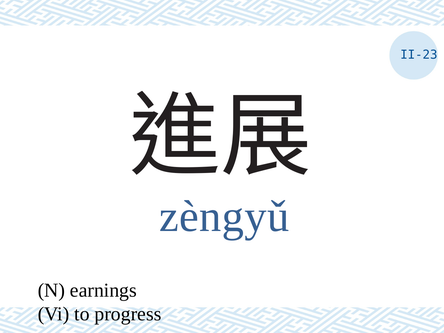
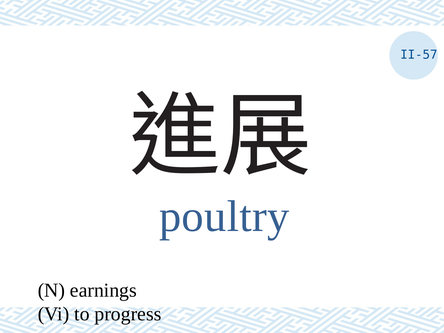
II-23: II-23 -> II-57
zèngyǔ: zèngyǔ -> poultry
